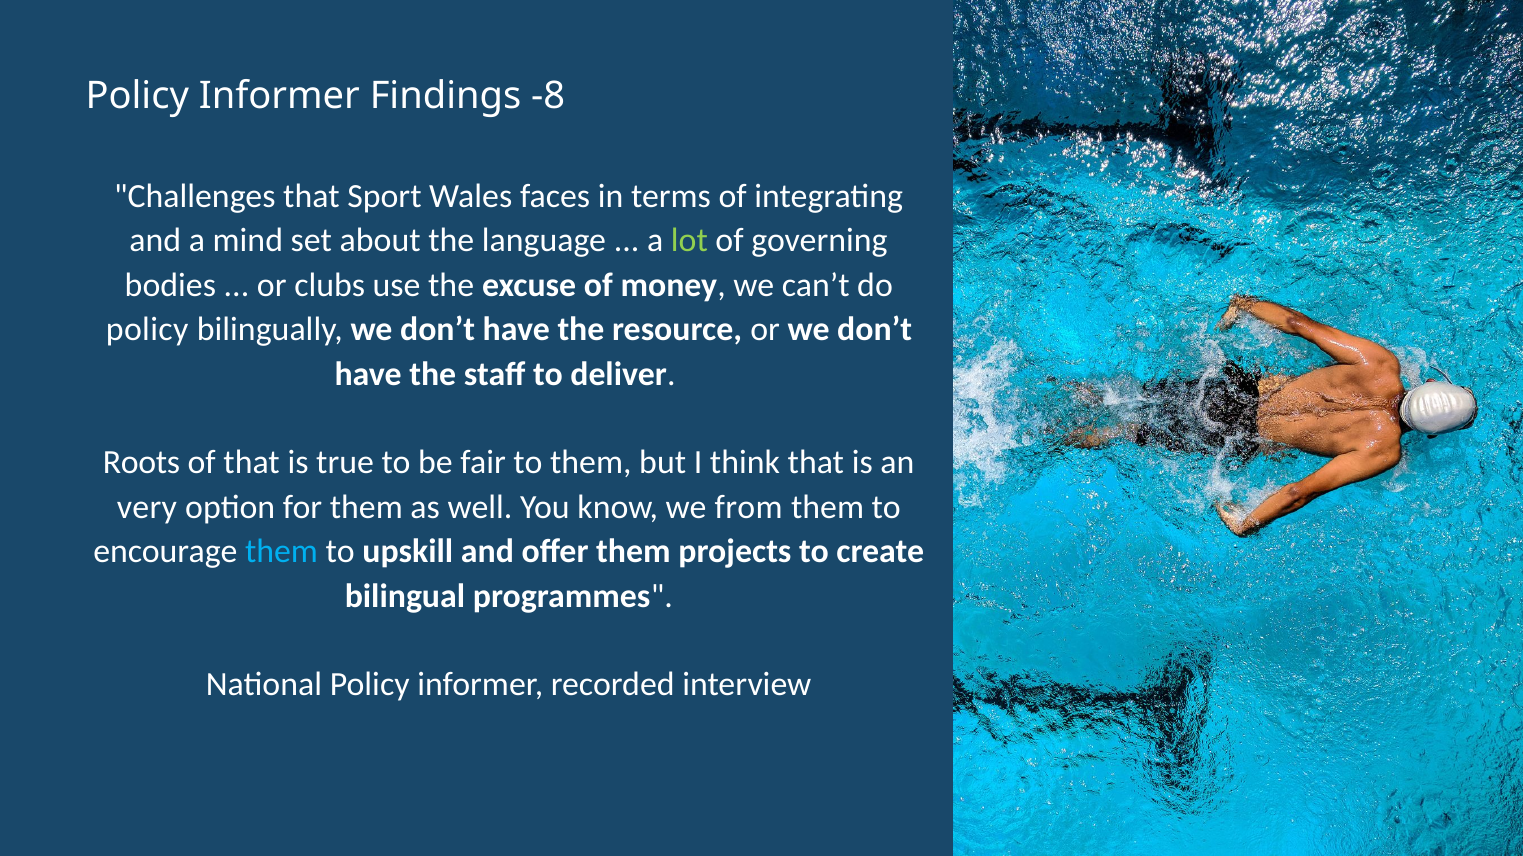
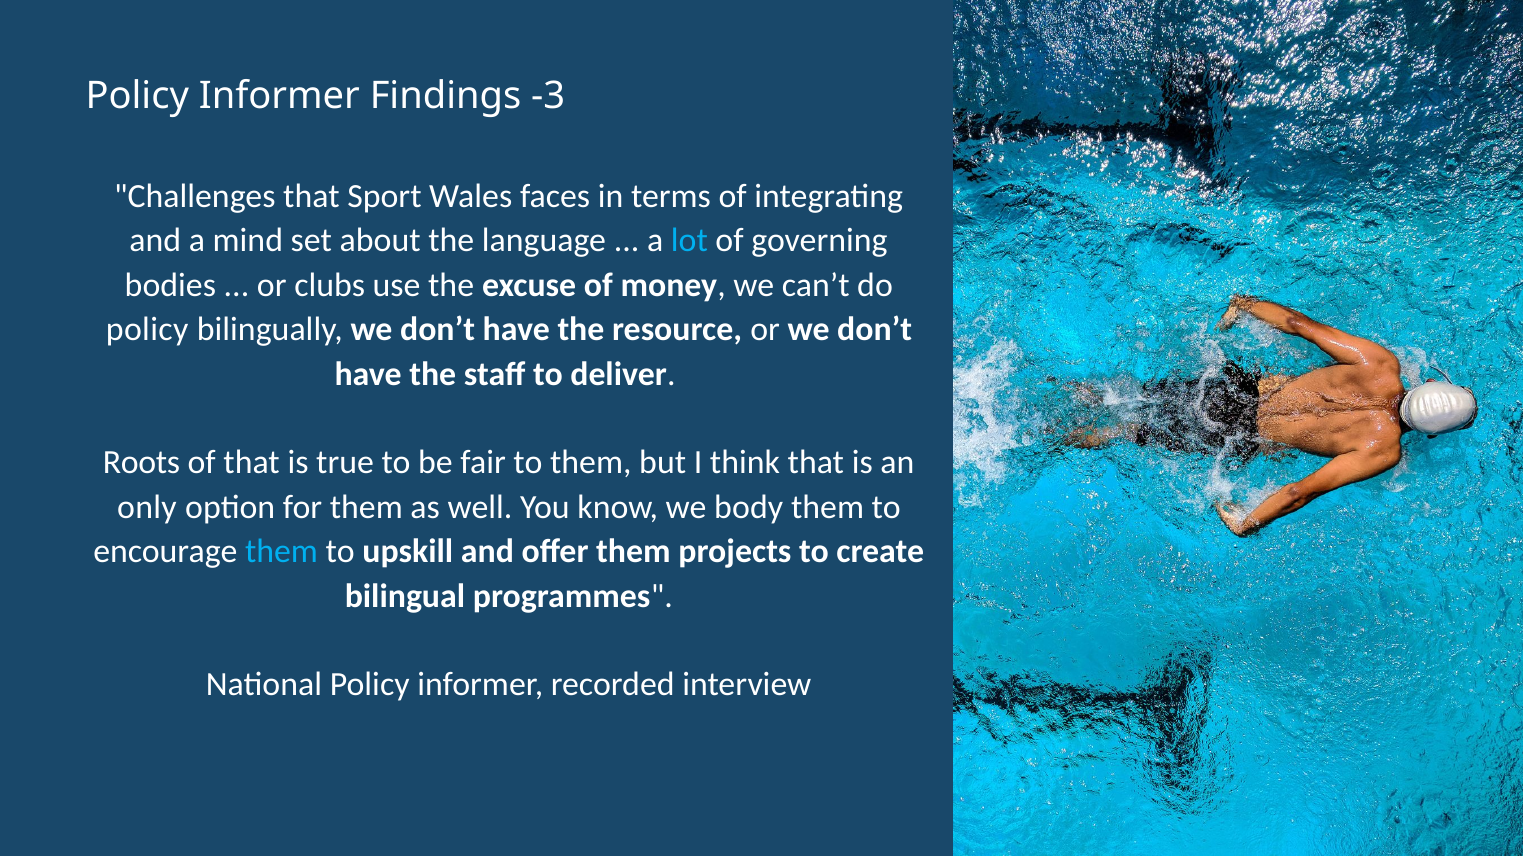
-8: -8 -> -3
lot colour: light green -> light blue
very: very -> only
from: from -> body
